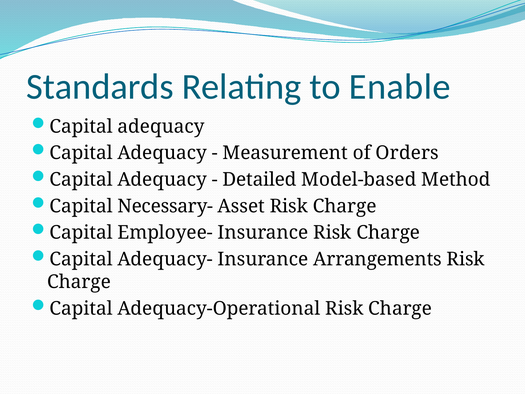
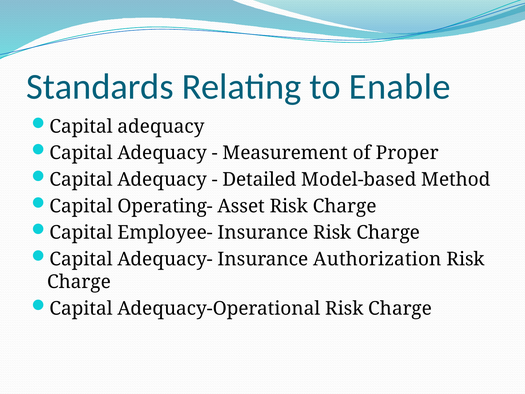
Orders: Orders -> Proper
Necessary-: Necessary- -> Operating-
Arrangements: Arrangements -> Authorization
